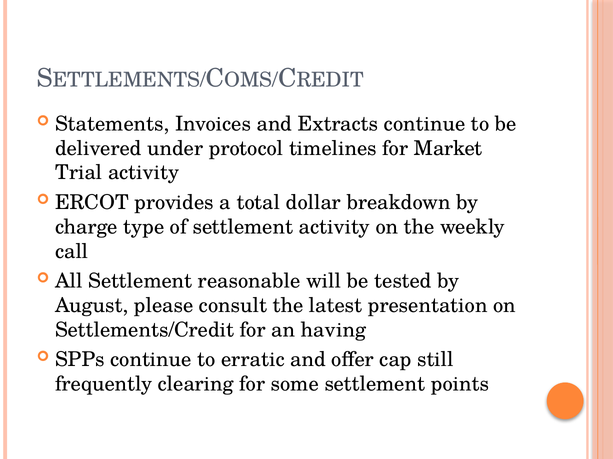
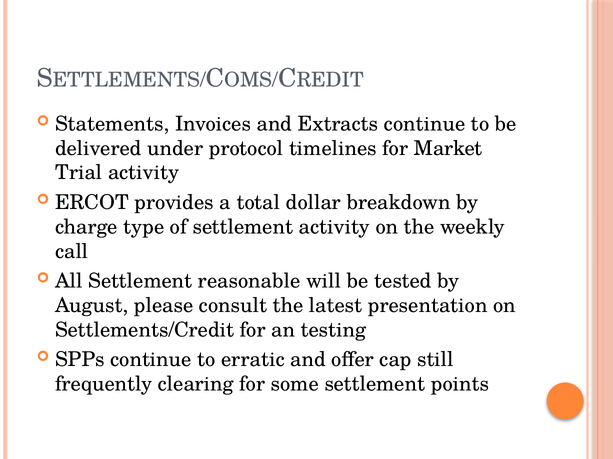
having: having -> testing
